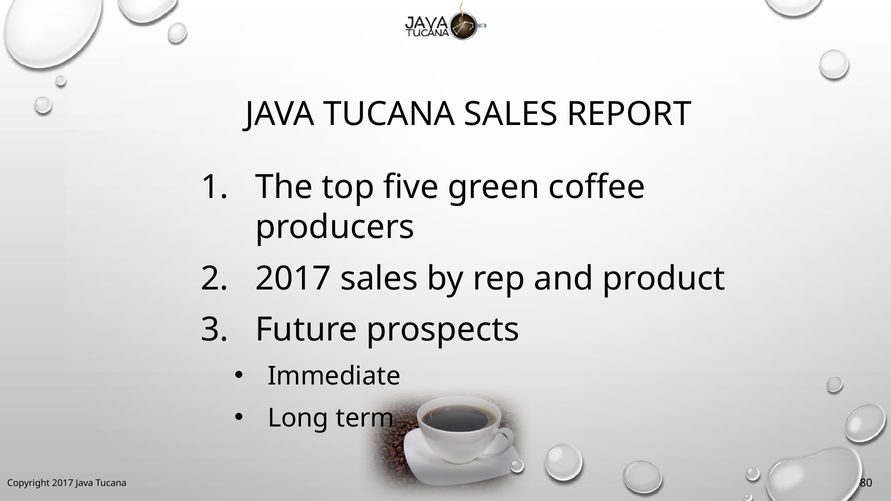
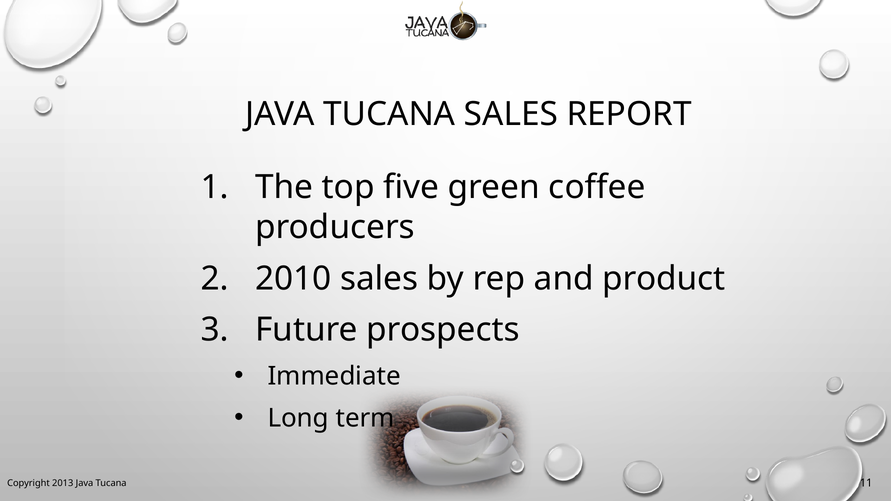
2017 at (293, 279): 2017 -> 2010
Copyright 2017: 2017 -> 2013
80: 80 -> 11
